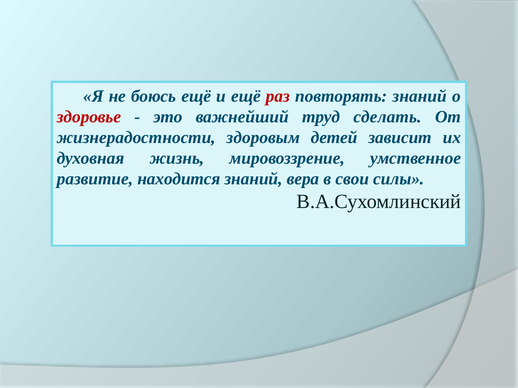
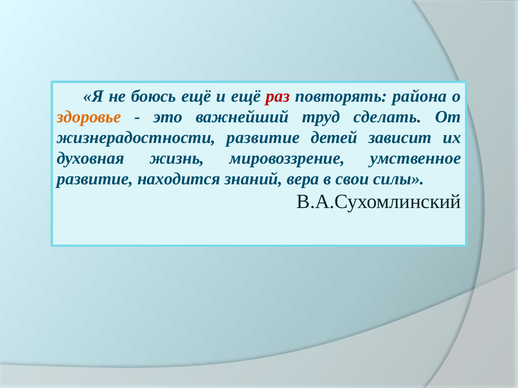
повторять знаний: знаний -> района
здоровье colour: red -> orange
жизнерадостности здоровым: здоровым -> развитие
